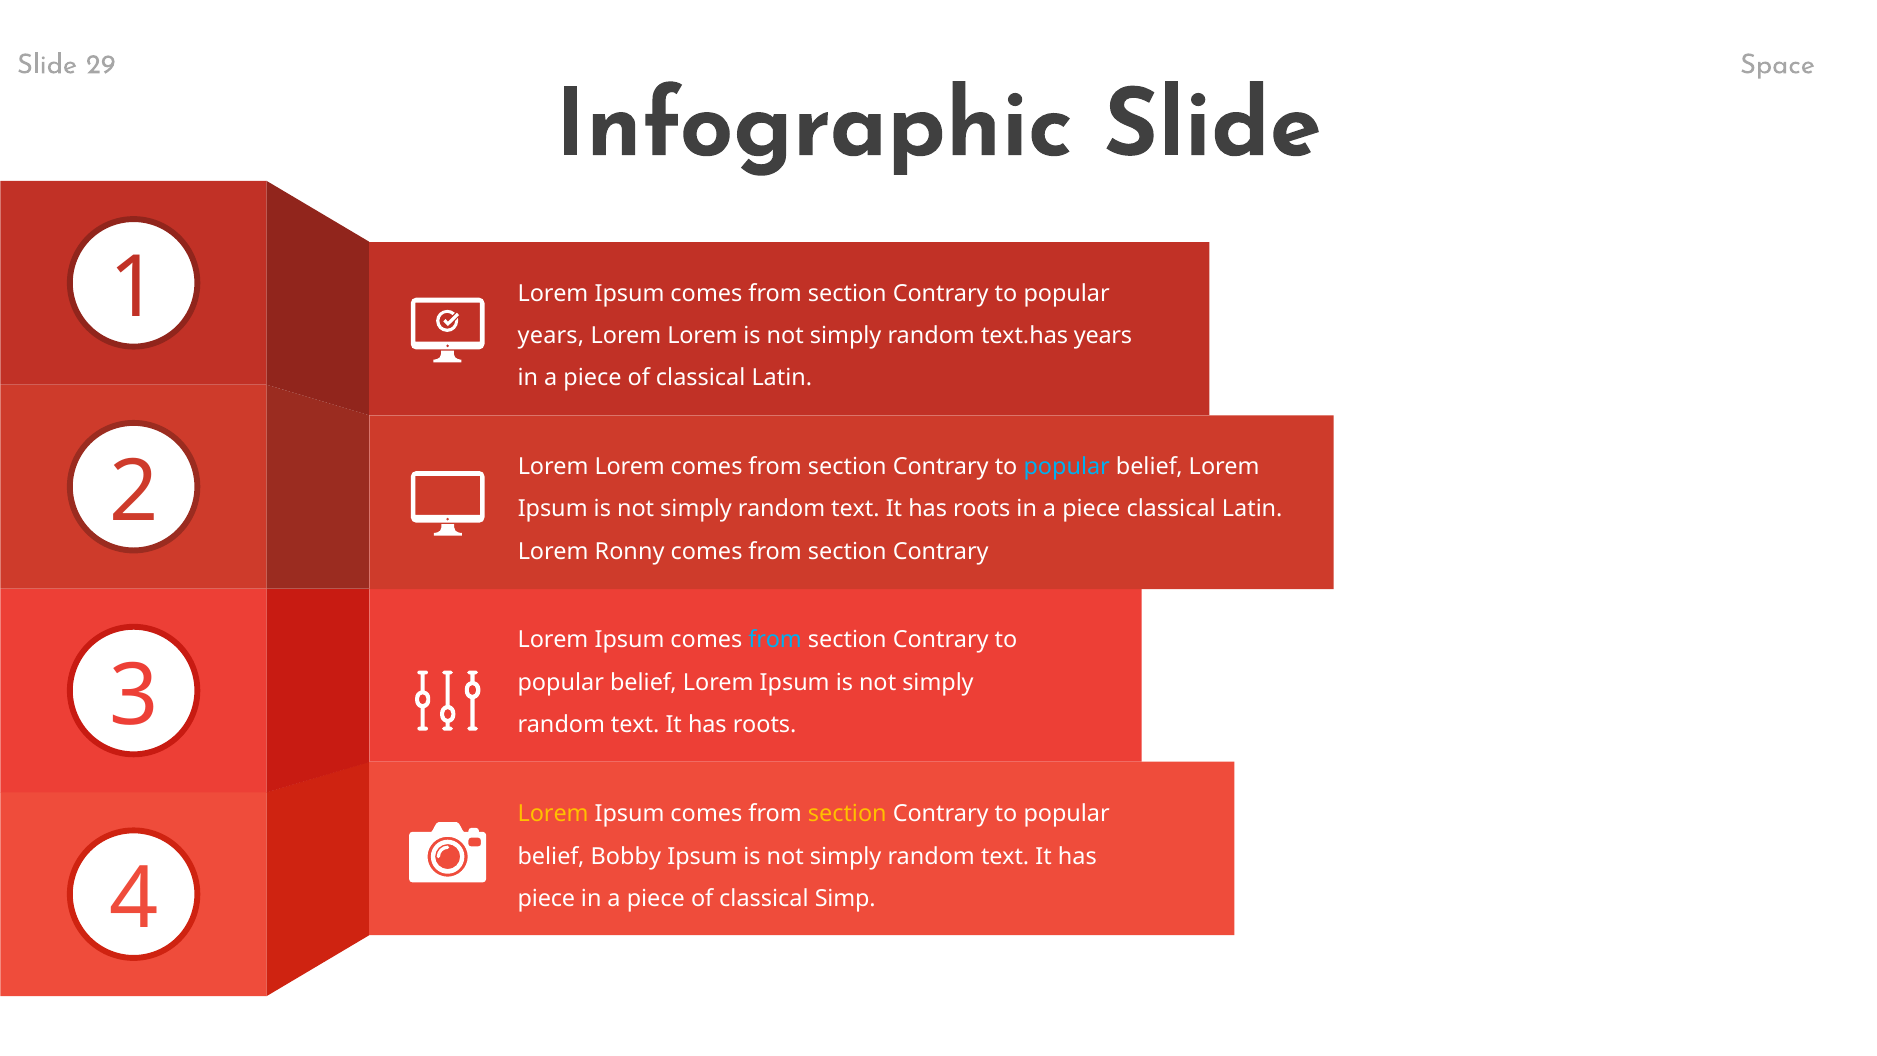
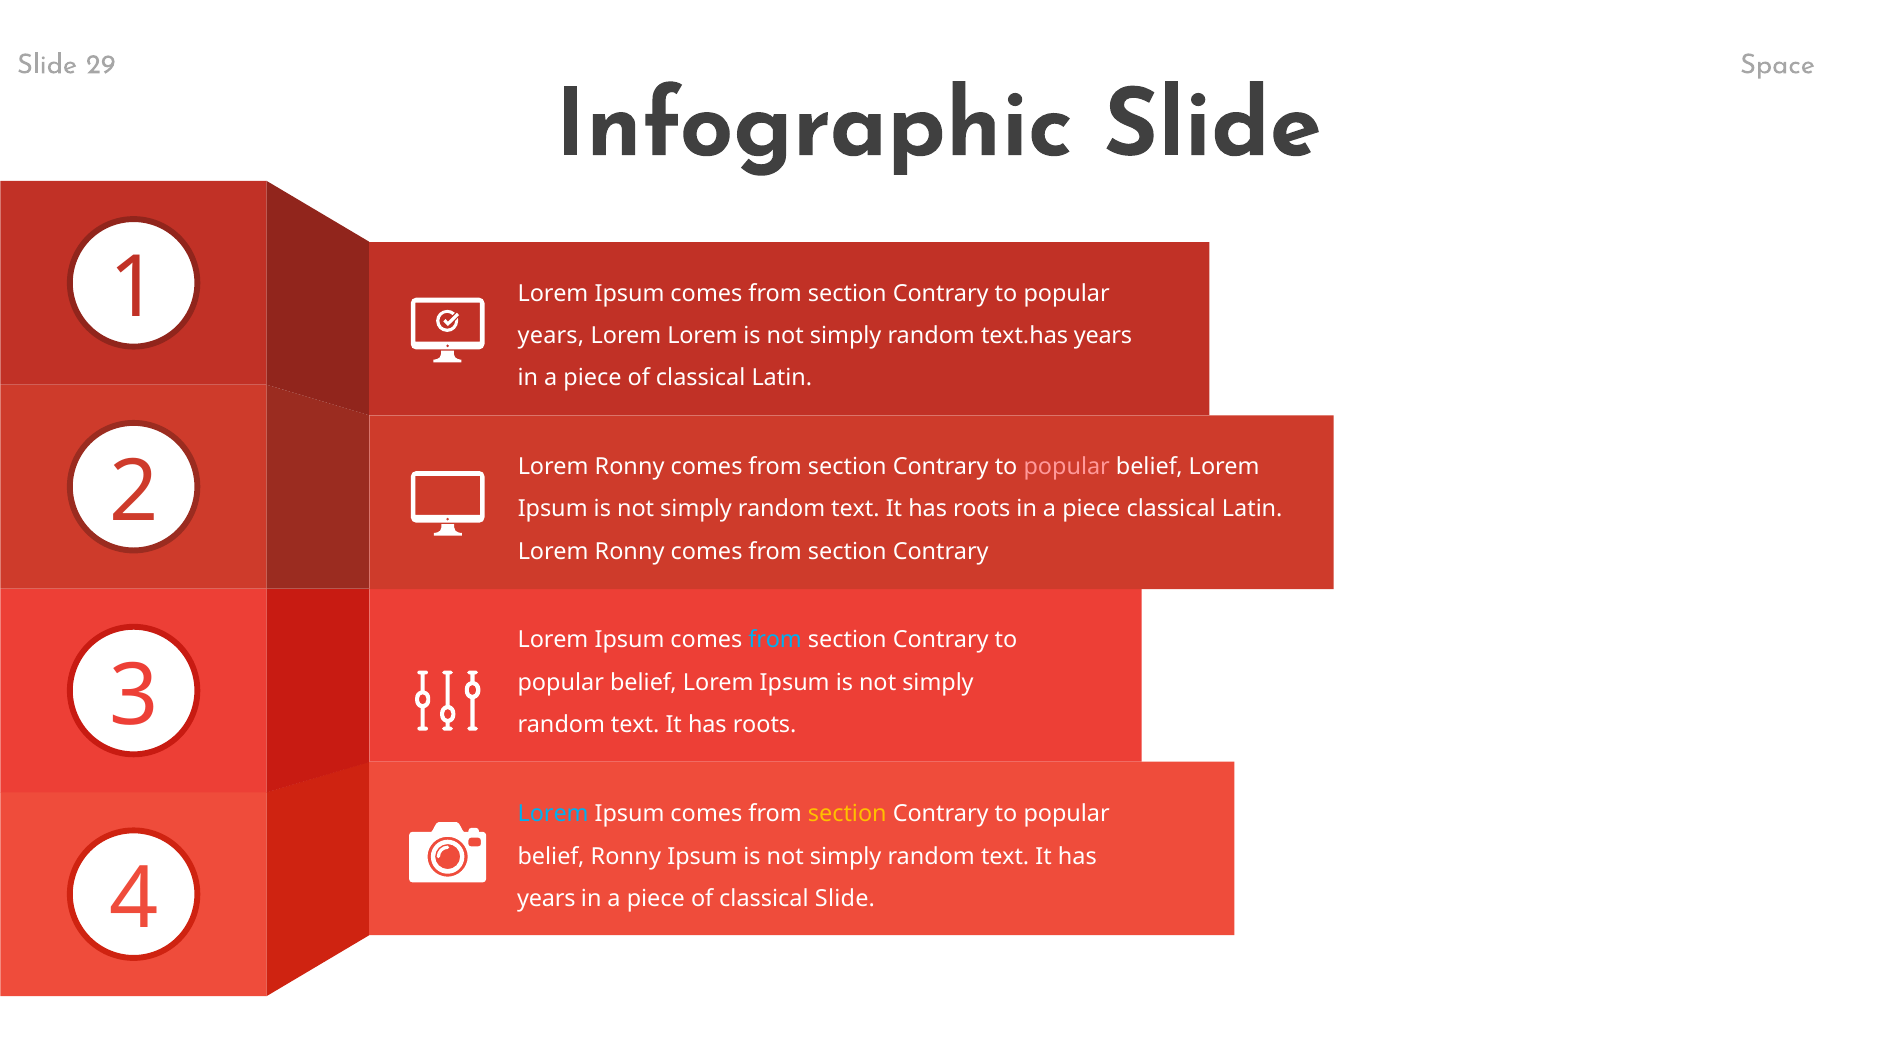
Lorem at (630, 467): Lorem -> Ronny
popular at (1067, 467) colour: light blue -> pink
Lorem at (553, 814) colour: yellow -> light blue
belief Bobby: Bobby -> Ronny
piece at (546, 898): piece -> years
classical Simp: Simp -> Slide
